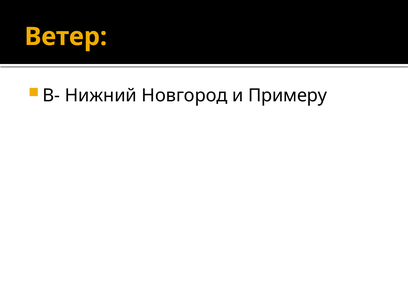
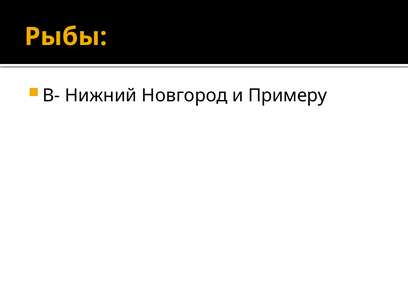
Ветер: Ветер -> Рыбы
